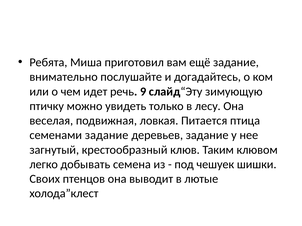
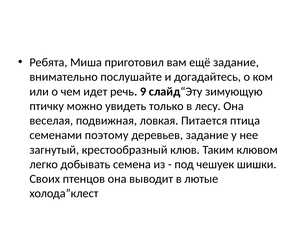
семенами задание: задание -> поэтому
